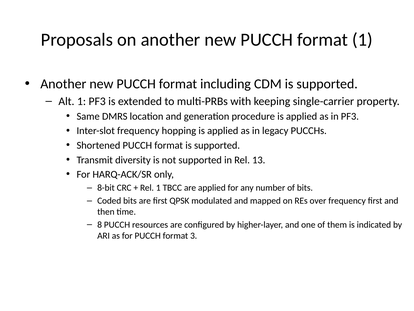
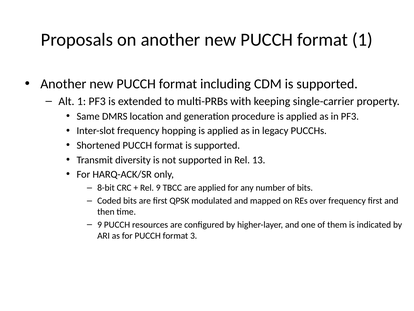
Rel 1: 1 -> 9
8 at (100, 224): 8 -> 9
